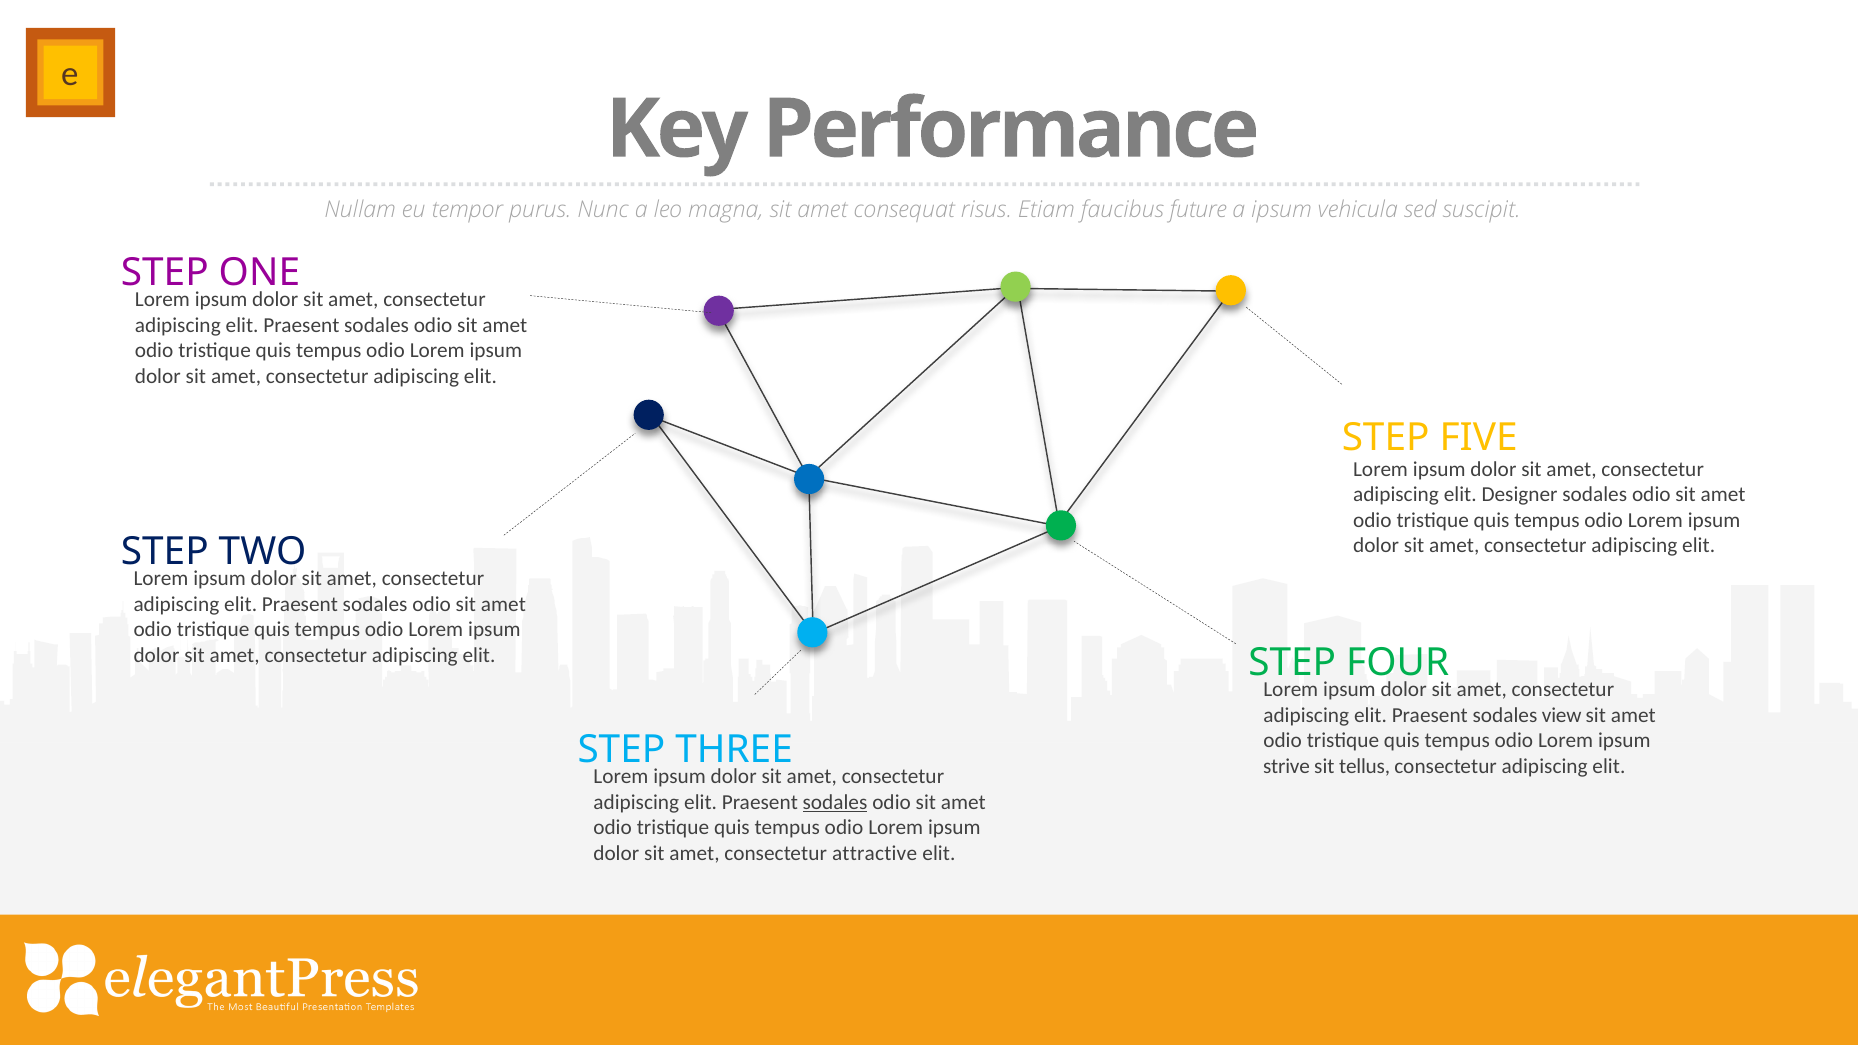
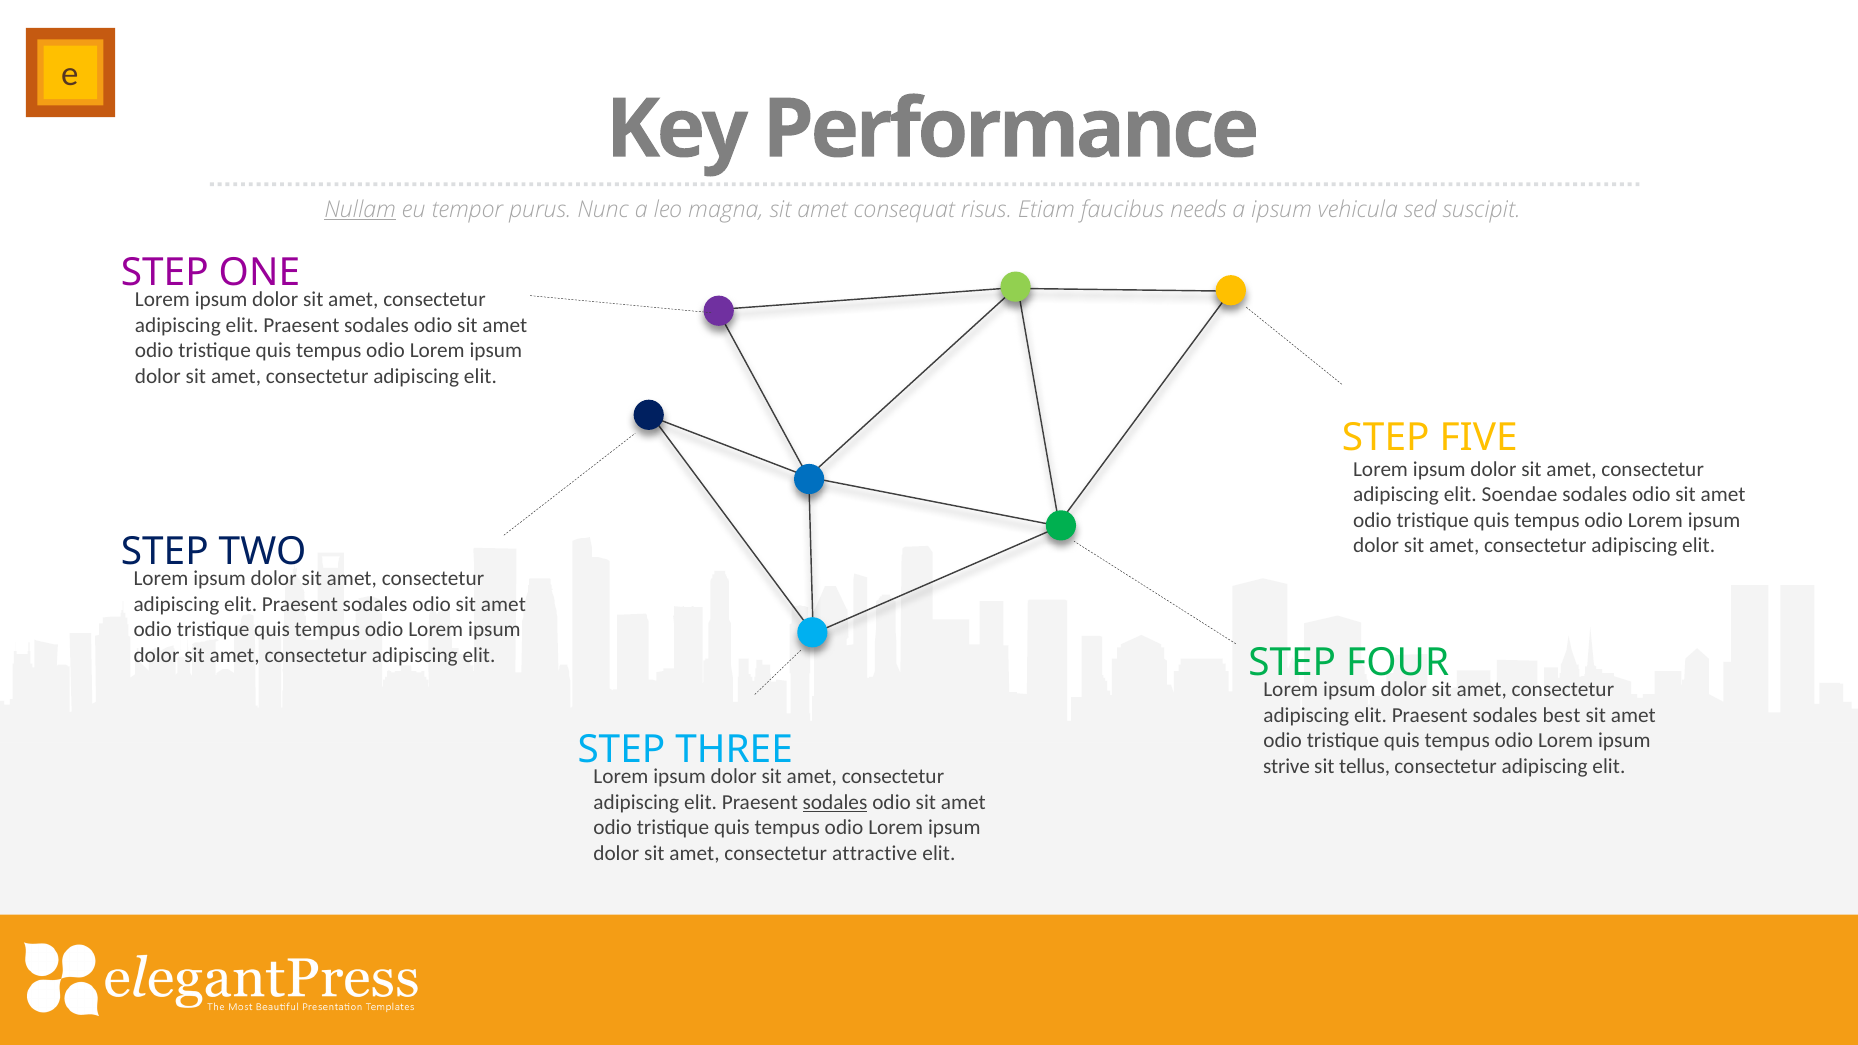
Nullam underline: none -> present
future: future -> needs
Designer: Designer -> Soendae
view: view -> best
